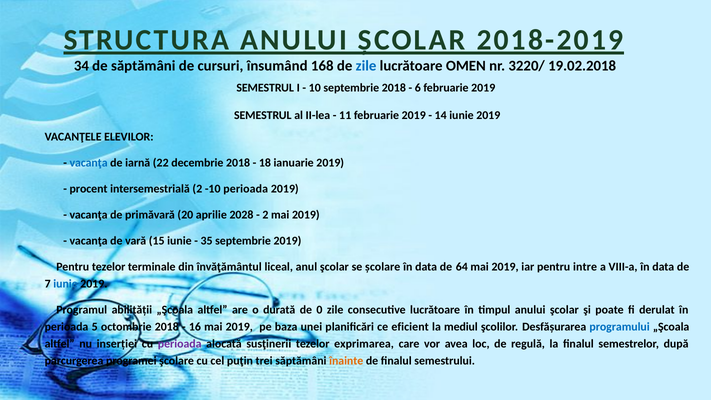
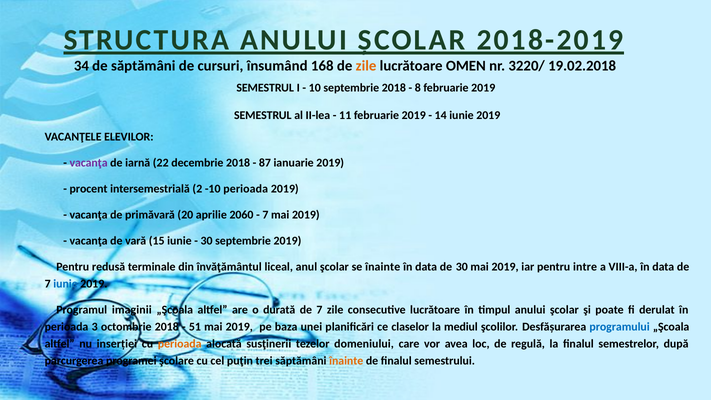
zile at (366, 66) colour: blue -> orange
6: 6 -> 8
vacanţa at (89, 163) colour: blue -> purple
18: 18 -> 87
2028: 2028 -> 2060
2 at (265, 215): 2 -> 7
35 at (207, 241): 35 -> 30
Pentru tezelor: tezelor -> redusă
se școlare: școlare -> înainte
de 64: 64 -> 30
abilității: abilității -> imaginii
durată de 0: 0 -> 7
5: 5 -> 3
16: 16 -> 51
eficient: eficient -> claselor
perioada at (180, 344) colour: purple -> orange
exprimarea: exprimarea -> domeniului
